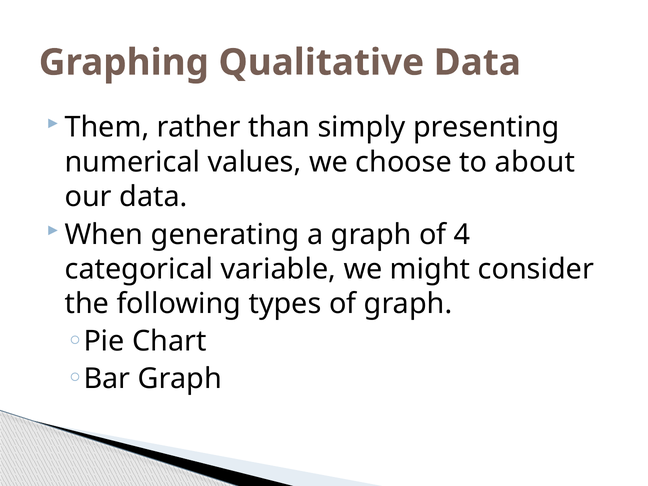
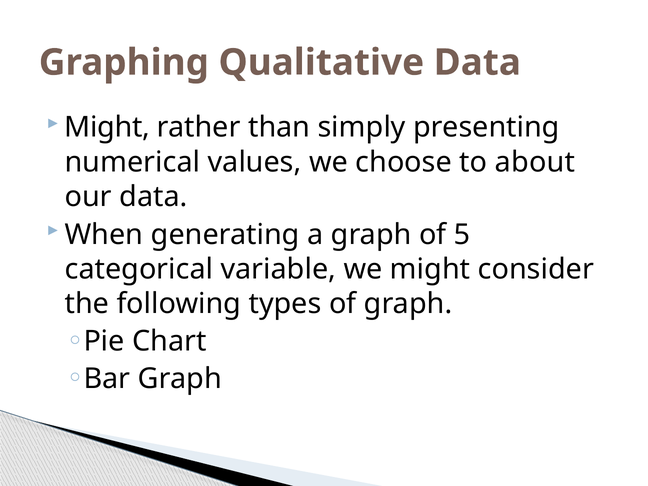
Them at (107, 127): Them -> Might
4: 4 -> 5
